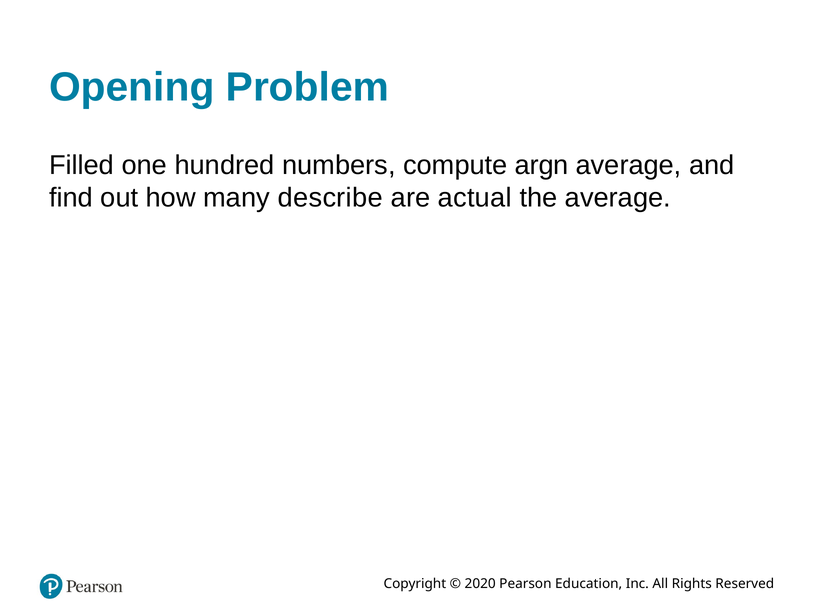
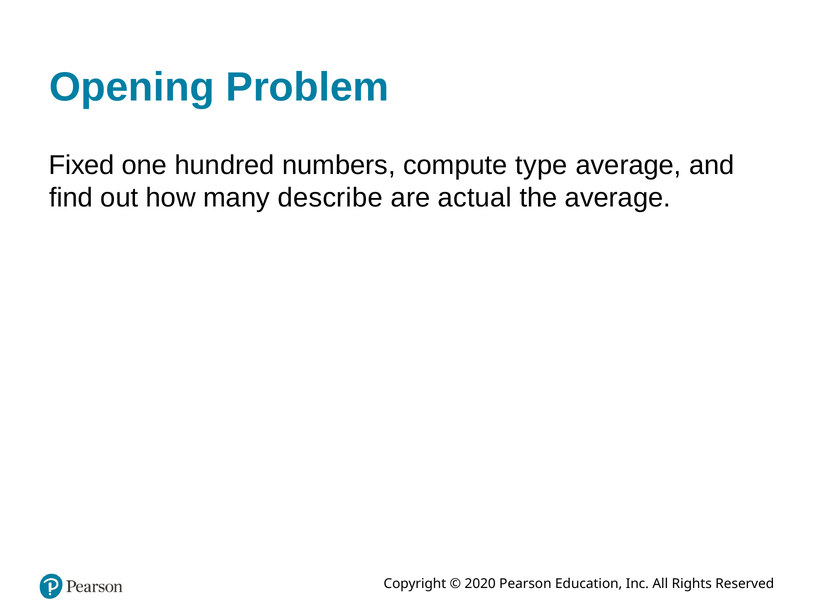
Filled: Filled -> Fixed
argn: argn -> type
